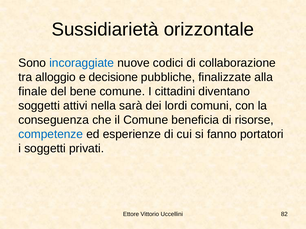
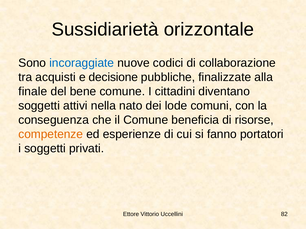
alloggio: alloggio -> acquisti
sarà: sarà -> nato
lordi: lordi -> lode
competenze colour: blue -> orange
